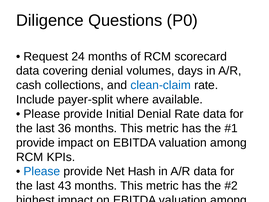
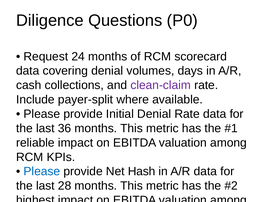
clean-claim colour: blue -> purple
provide at (35, 143): provide -> reliable
43: 43 -> 28
